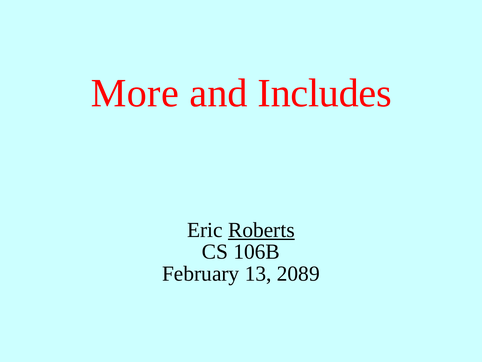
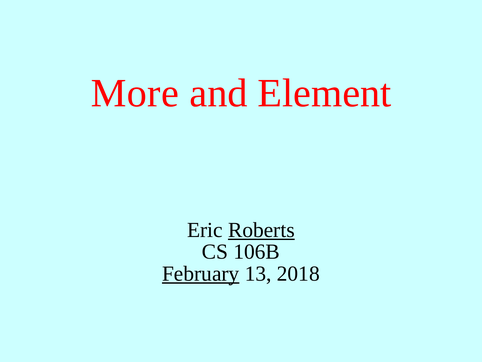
Includes: Includes -> Element
February underline: none -> present
2089: 2089 -> 2018
